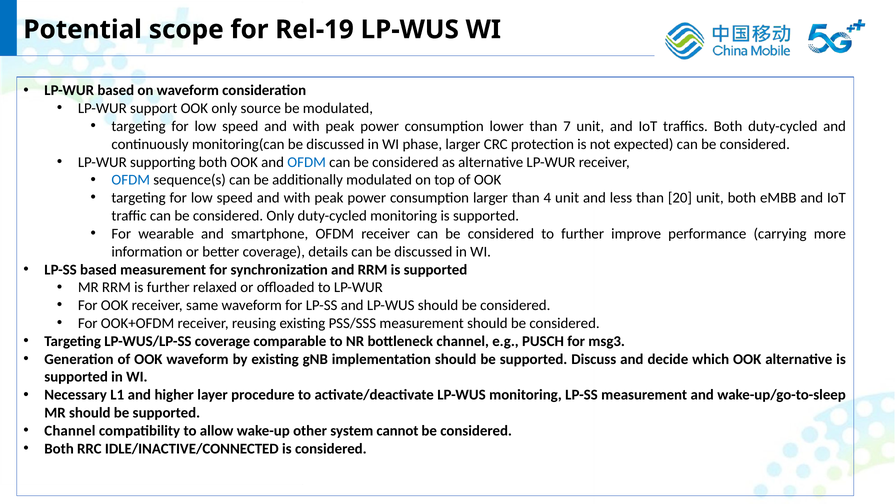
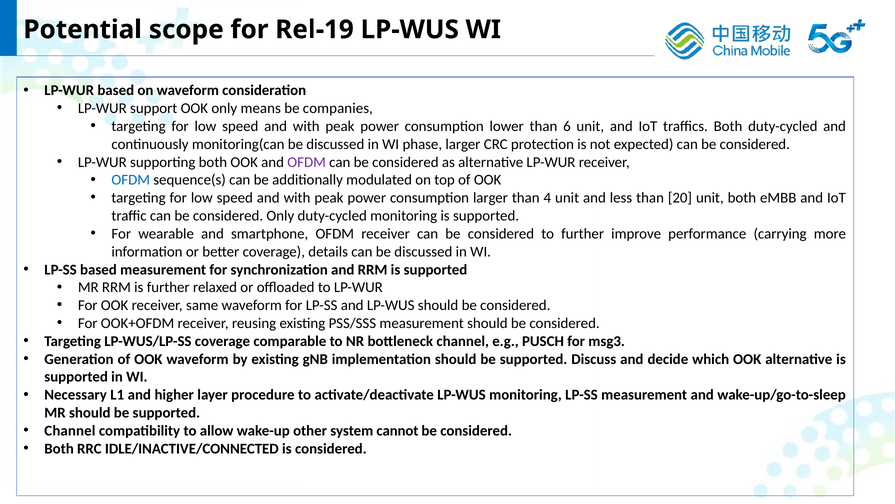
source: source -> means
be modulated: modulated -> companies
7: 7 -> 6
OFDM at (307, 162) colour: blue -> purple
